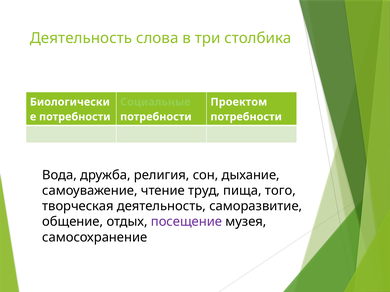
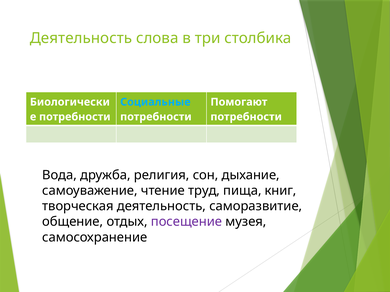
Социальные colour: light green -> light blue
Проектом: Проектом -> Помогают
того: того -> книг
